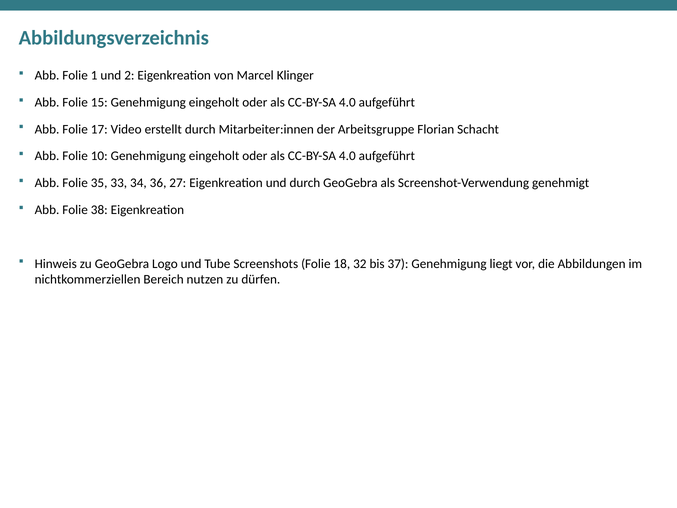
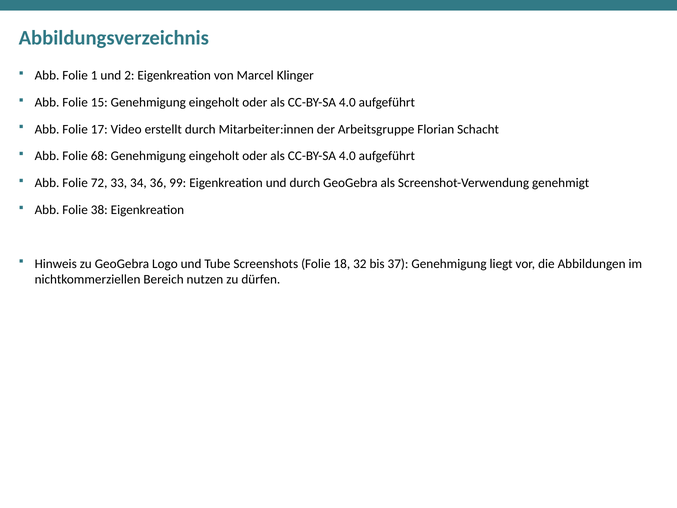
10: 10 -> 68
35: 35 -> 72
27: 27 -> 99
